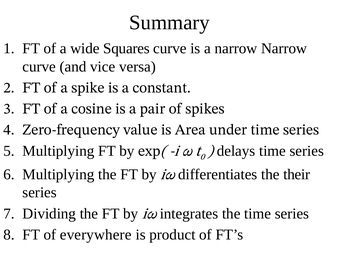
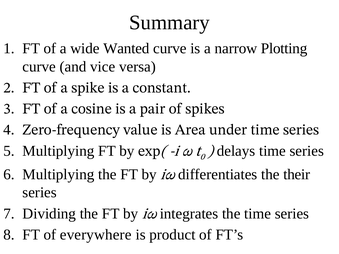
Squares: Squares -> Wanted
narrow Narrow: Narrow -> Plotting
